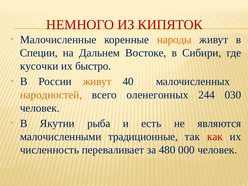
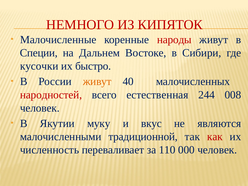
народы colour: orange -> red
народностей colour: orange -> red
оленегонных: оленегонных -> естественная
030: 030 -> 008
рыба: рыба -> муку
есть: есть -> вкус
традиционные: традиционные -> традиционной
480: 480 -> 110
